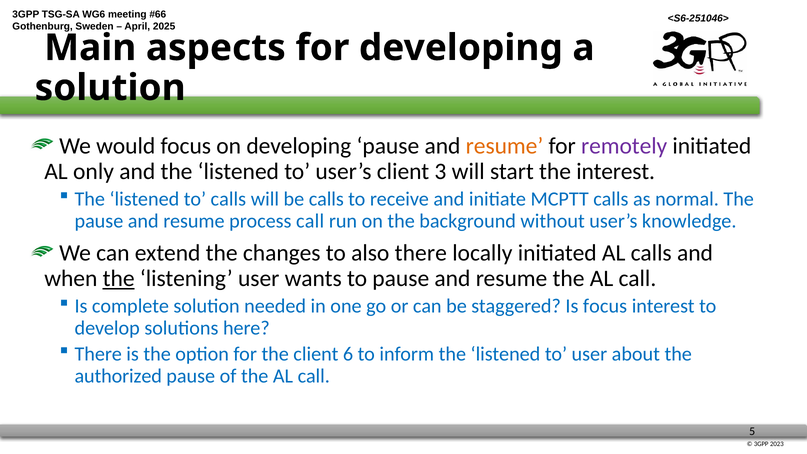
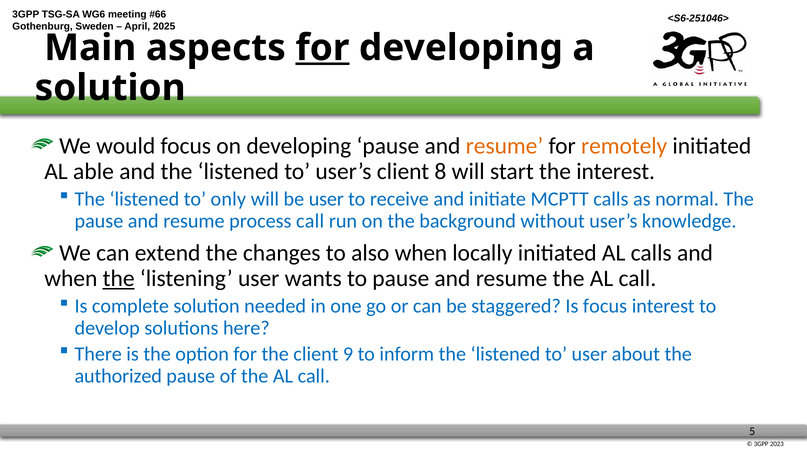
for at (322, 48) underline: none -> present
remotely colour: purple -> orange
only: only -> able
3: 3 -> 8
to calls: calls -> only
be calls: calls -> user
also there: there -> when
6: 6 -> 9
